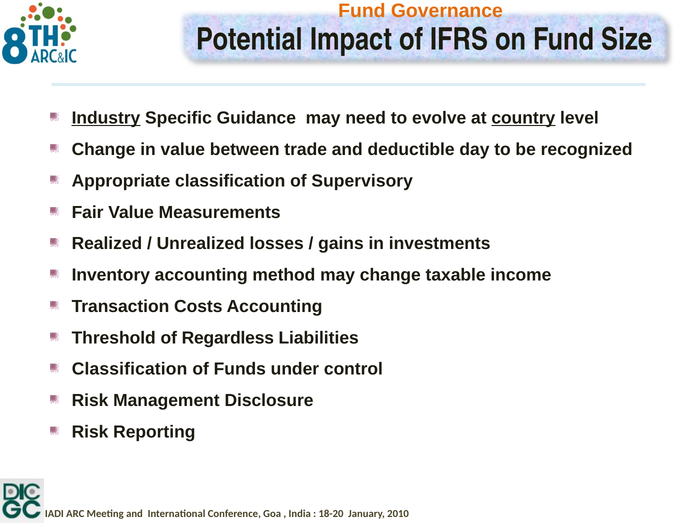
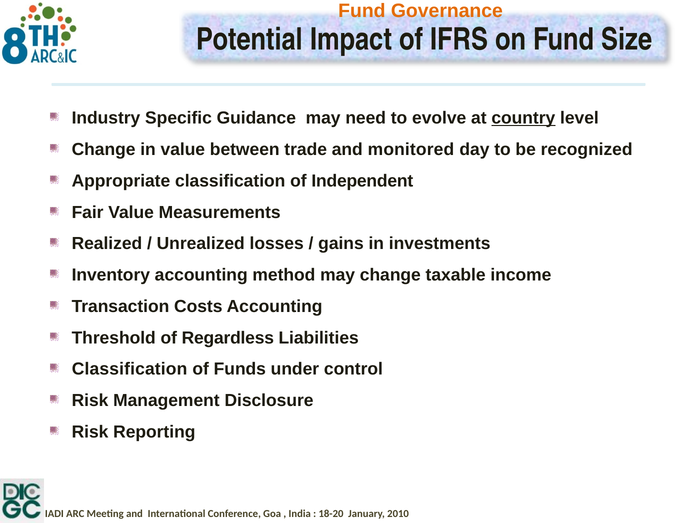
Industry underline: present -> none
deductible: deductible -> monitored
Supervisory: Supervisory -> Independent
